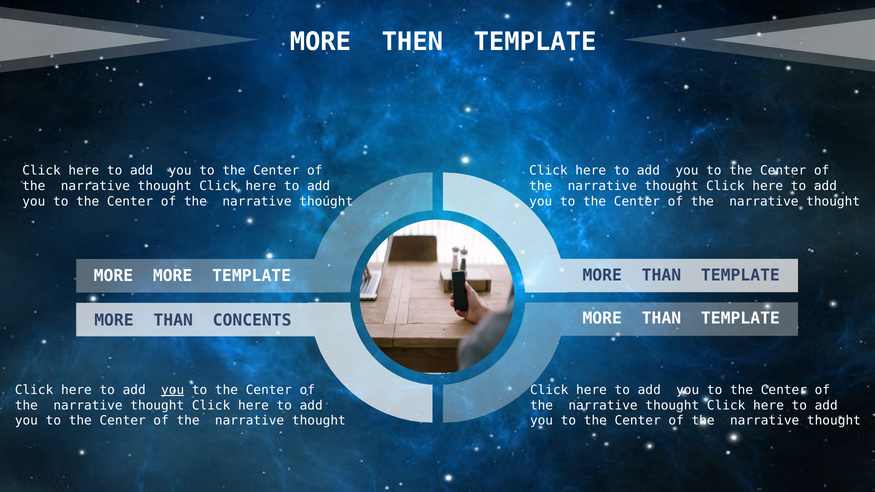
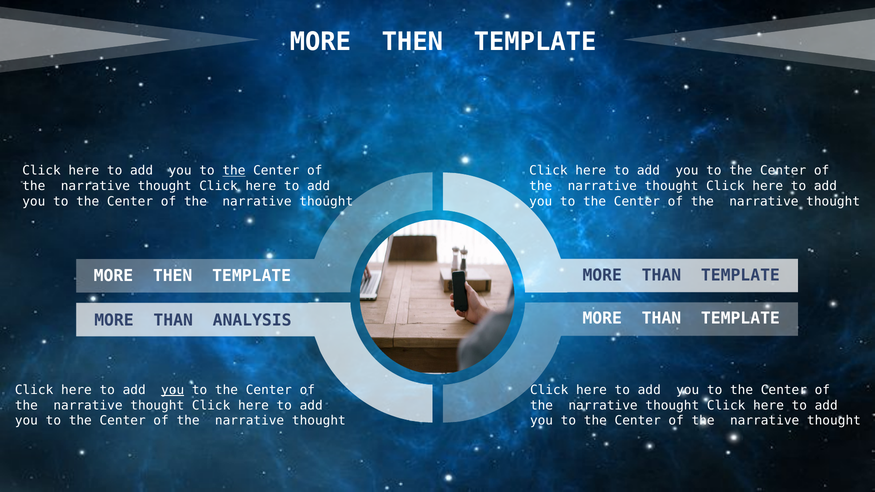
the at (234, 171) underline: none -> present
MORE at (173, 276): MORE -> THEN
CONCENTS: CONCENTS -> ANALYSIS
